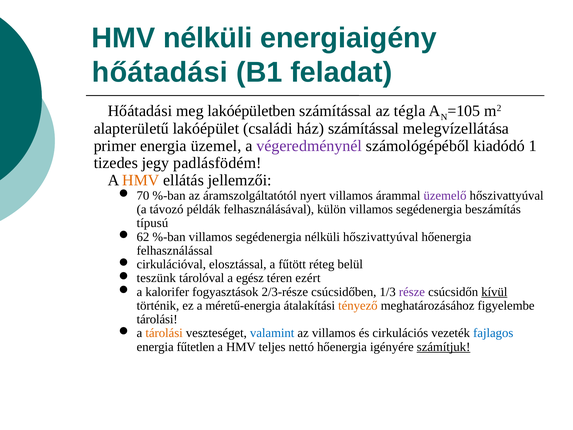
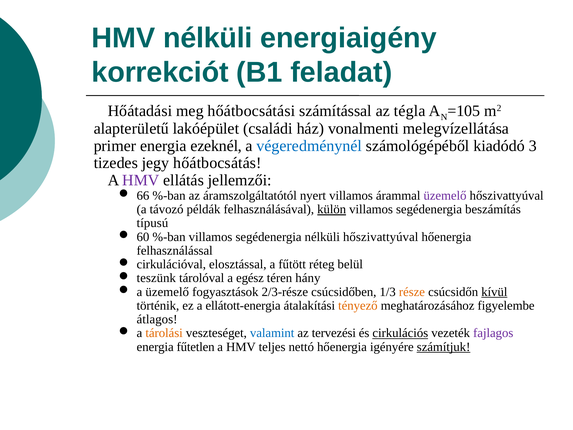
hőátadási at (160, 72): hőátadási -> korrekciót
lakóépületben: lakóépületben -> hőátbocsátási
ház számítással: számítással -> vonalmenti
üzemel: üzemel -> ezeknél
végeredménynél colour: purple -> blue
1: 1 -> 3
padlásfödém: padlásfödém -> hőátbocsátás
HMV at (141, 180) colour: orange -> purple
70: 70 -> 66
külön underline: none -> present
62: 62 -> 60
ezért: ezért -> hány
a kalorifer: kalorifer -> üzemelő
része colour: purple -> orange
méretű-energia: méretű-energia -> ellátott-energia
tárolási at (157, 319): tárolási -> átlagos
az villamos: villamos -> tervezési
cirkulációs underline: none -> present
fajlagos colour: blue -> purple
